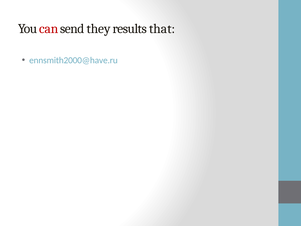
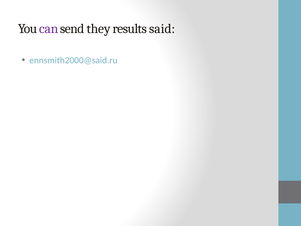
can colour: red -> purple
that: that -> said
ennsmith2000@have.ru: ennsmith2000@have.ru -> ennsmith2000@said.ru
